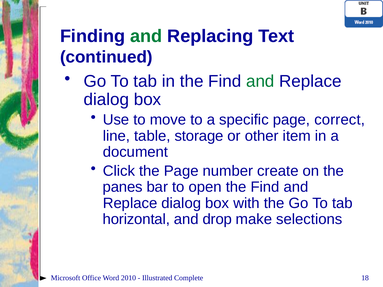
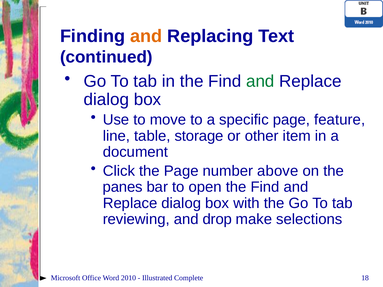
and at (146, 36) colour: green -> orange
correct: correct -> feature
create: create -> above
horizontal: horizontal -> reviewing
